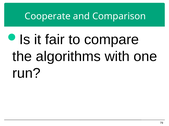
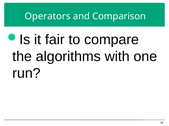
Cooperate: Cooperate -> Operators
